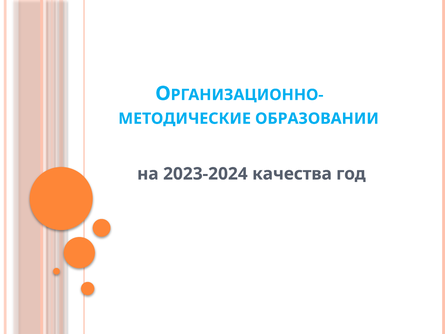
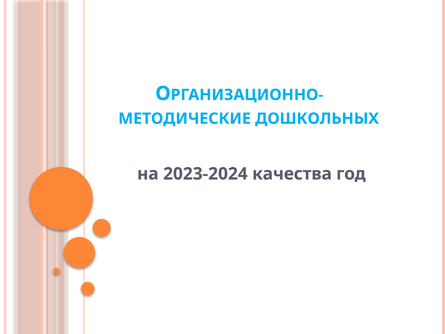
ОБРАЗОВАНИИ: ОБРАЗОВАНИИ -> ДОШКОЛЬНЫХ
